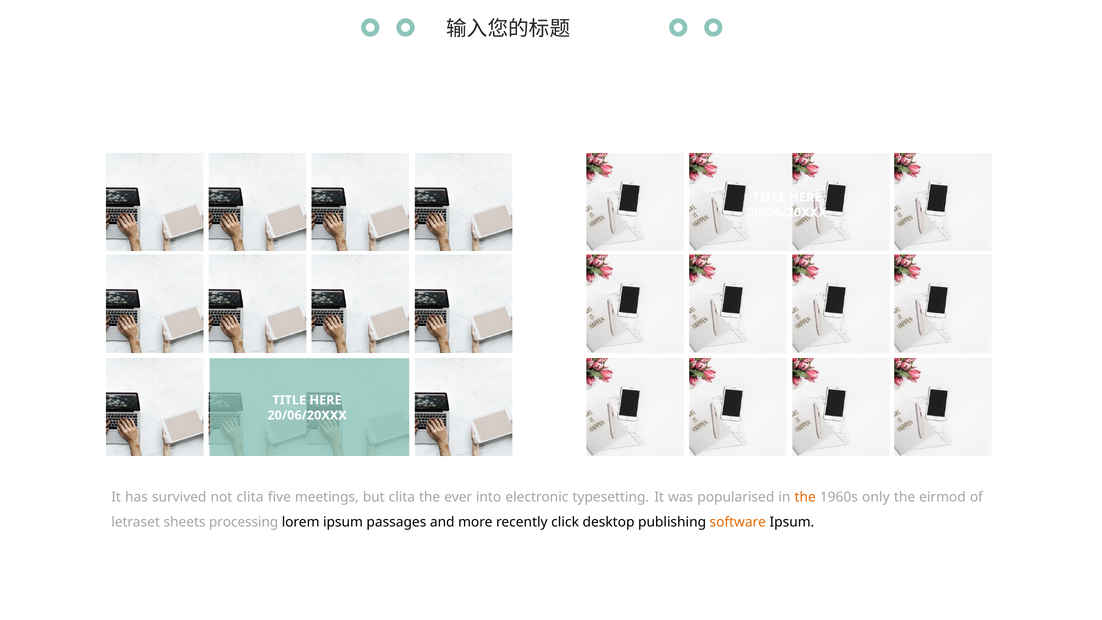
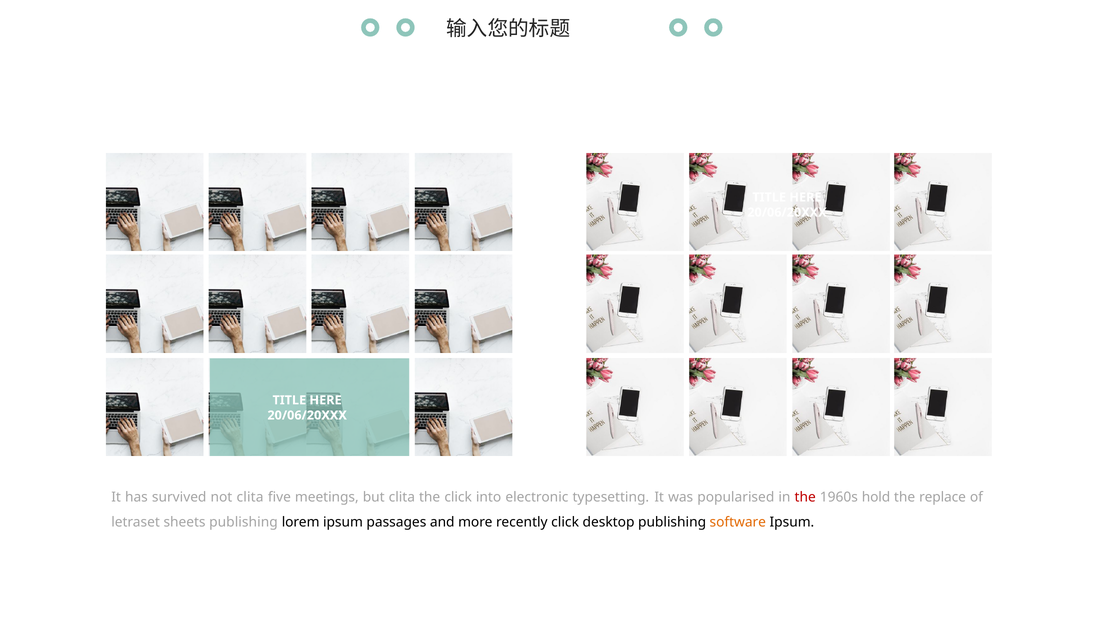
the ever: ever -> click
the at (805, 497) colour: orange -> red
only: only -> hold
eirmod: eirmod -> replace
sheets processing: processing -> publishing
